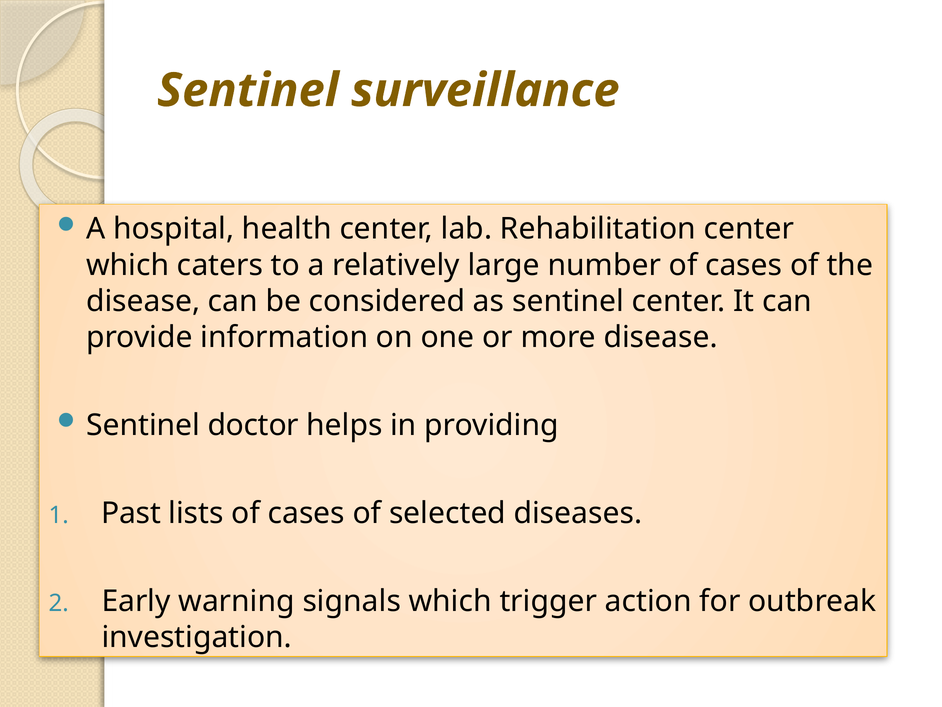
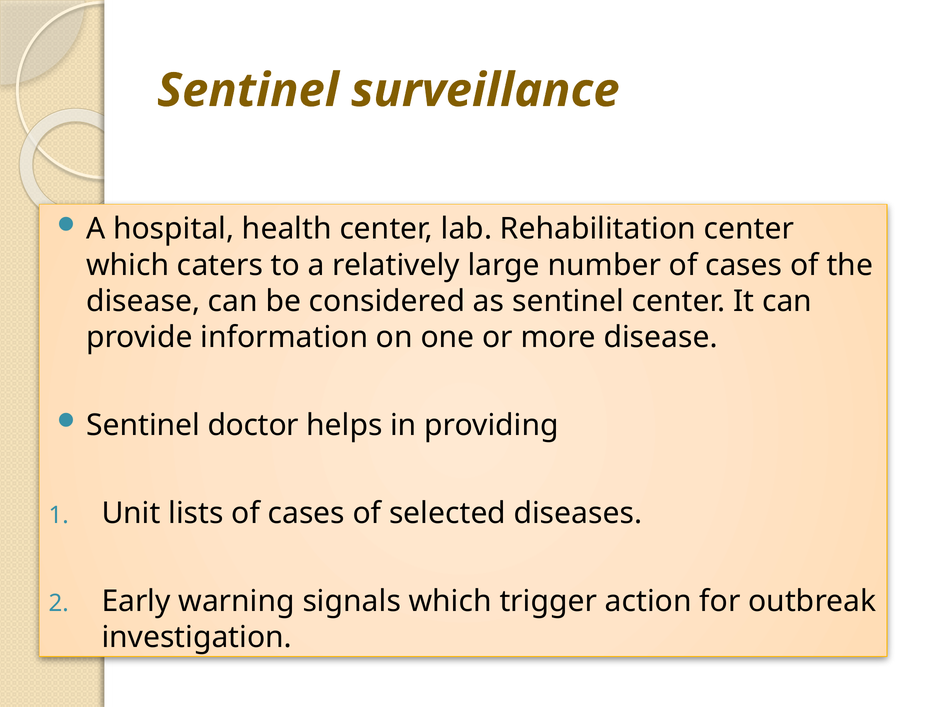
Past: Past -> Unit
